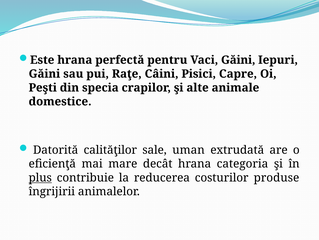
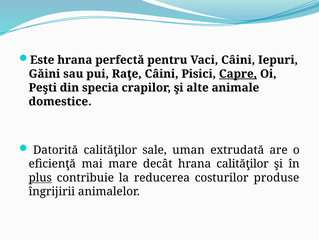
Vaci Găini: Găini -> Câini
Capre underline: none -> present
hrana categoria: categoria -> calităţilor
